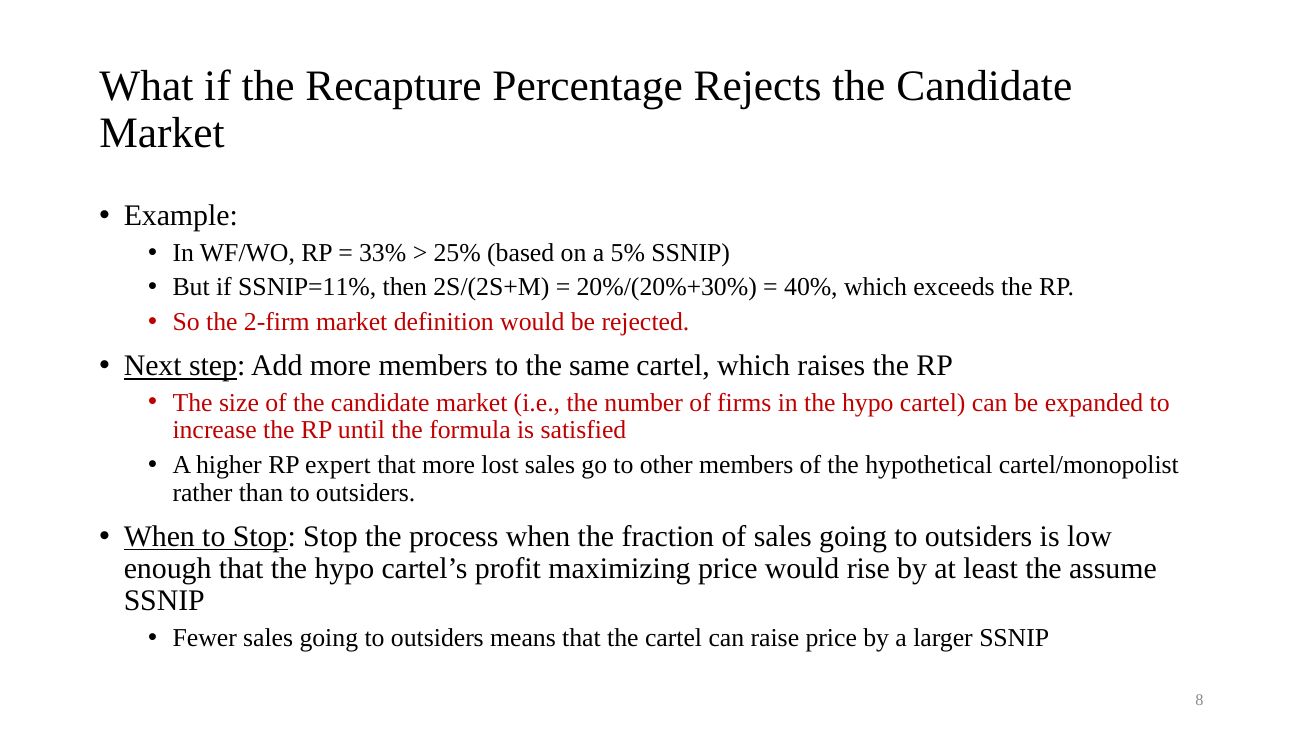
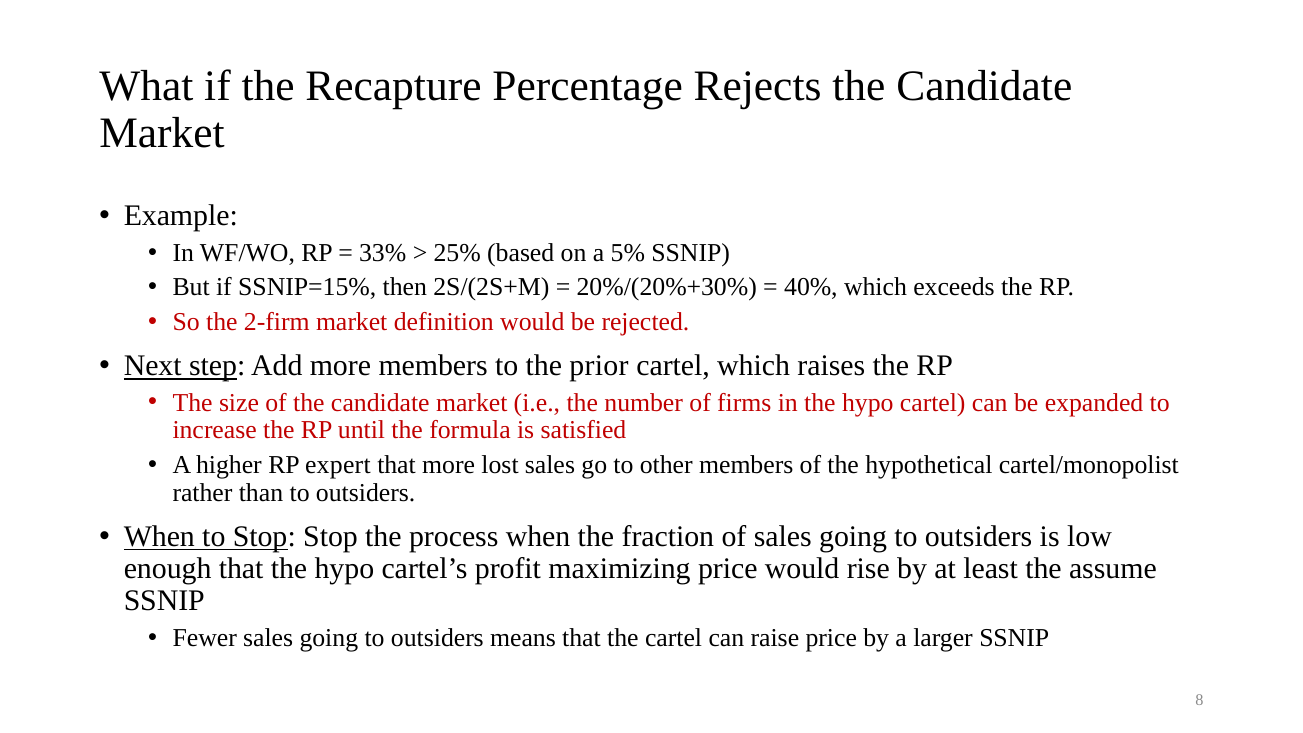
SSNIP=11%: SSNIP=11% -> SSNIP=15%
same: same -> prior
